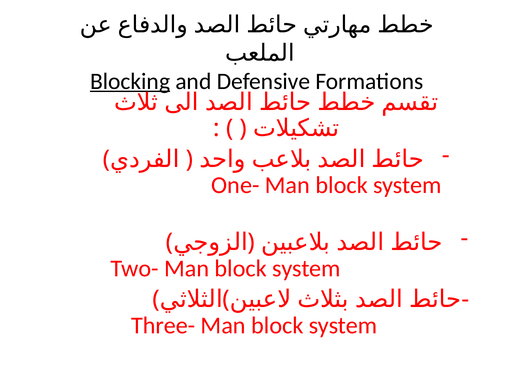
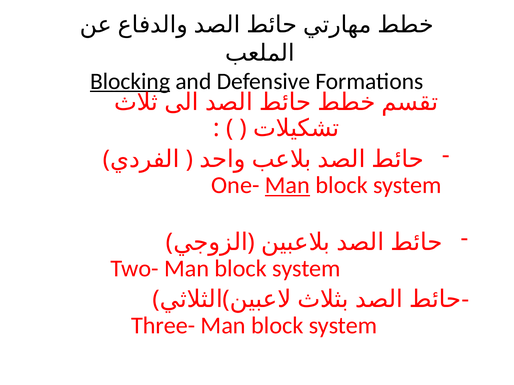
Man at (287, 186) underline: none -> present
